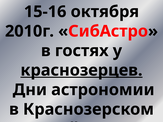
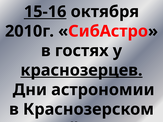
15-16 underline: none -> present
